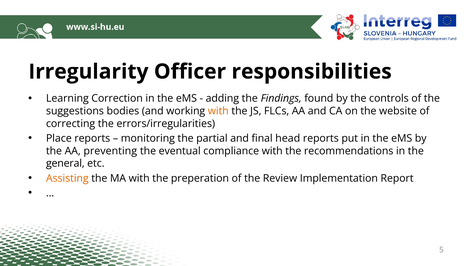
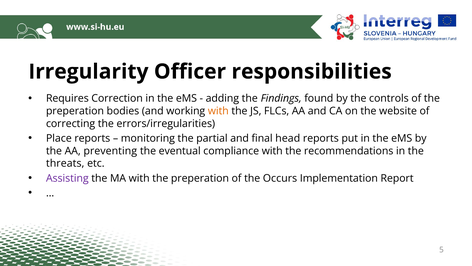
Learning: Learning -> Requires
suggestions at (75, 111): suggestions -> preperation
general: general -> threats
Assisting colour: orange -> purple
Review: Review -> Occurs
